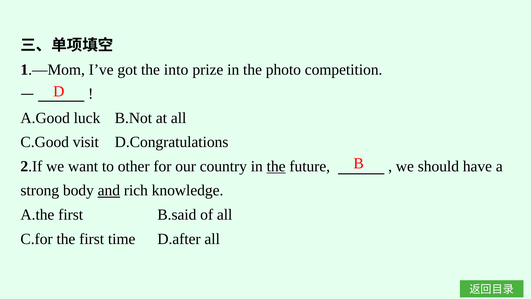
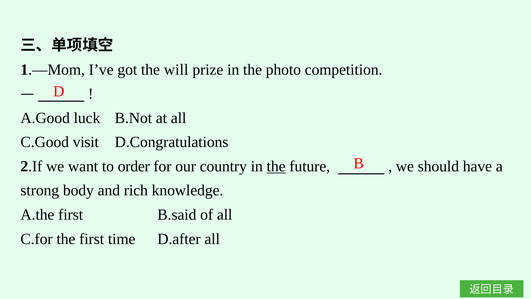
into: into -> will
other: other -> order
and underline: present -> none
